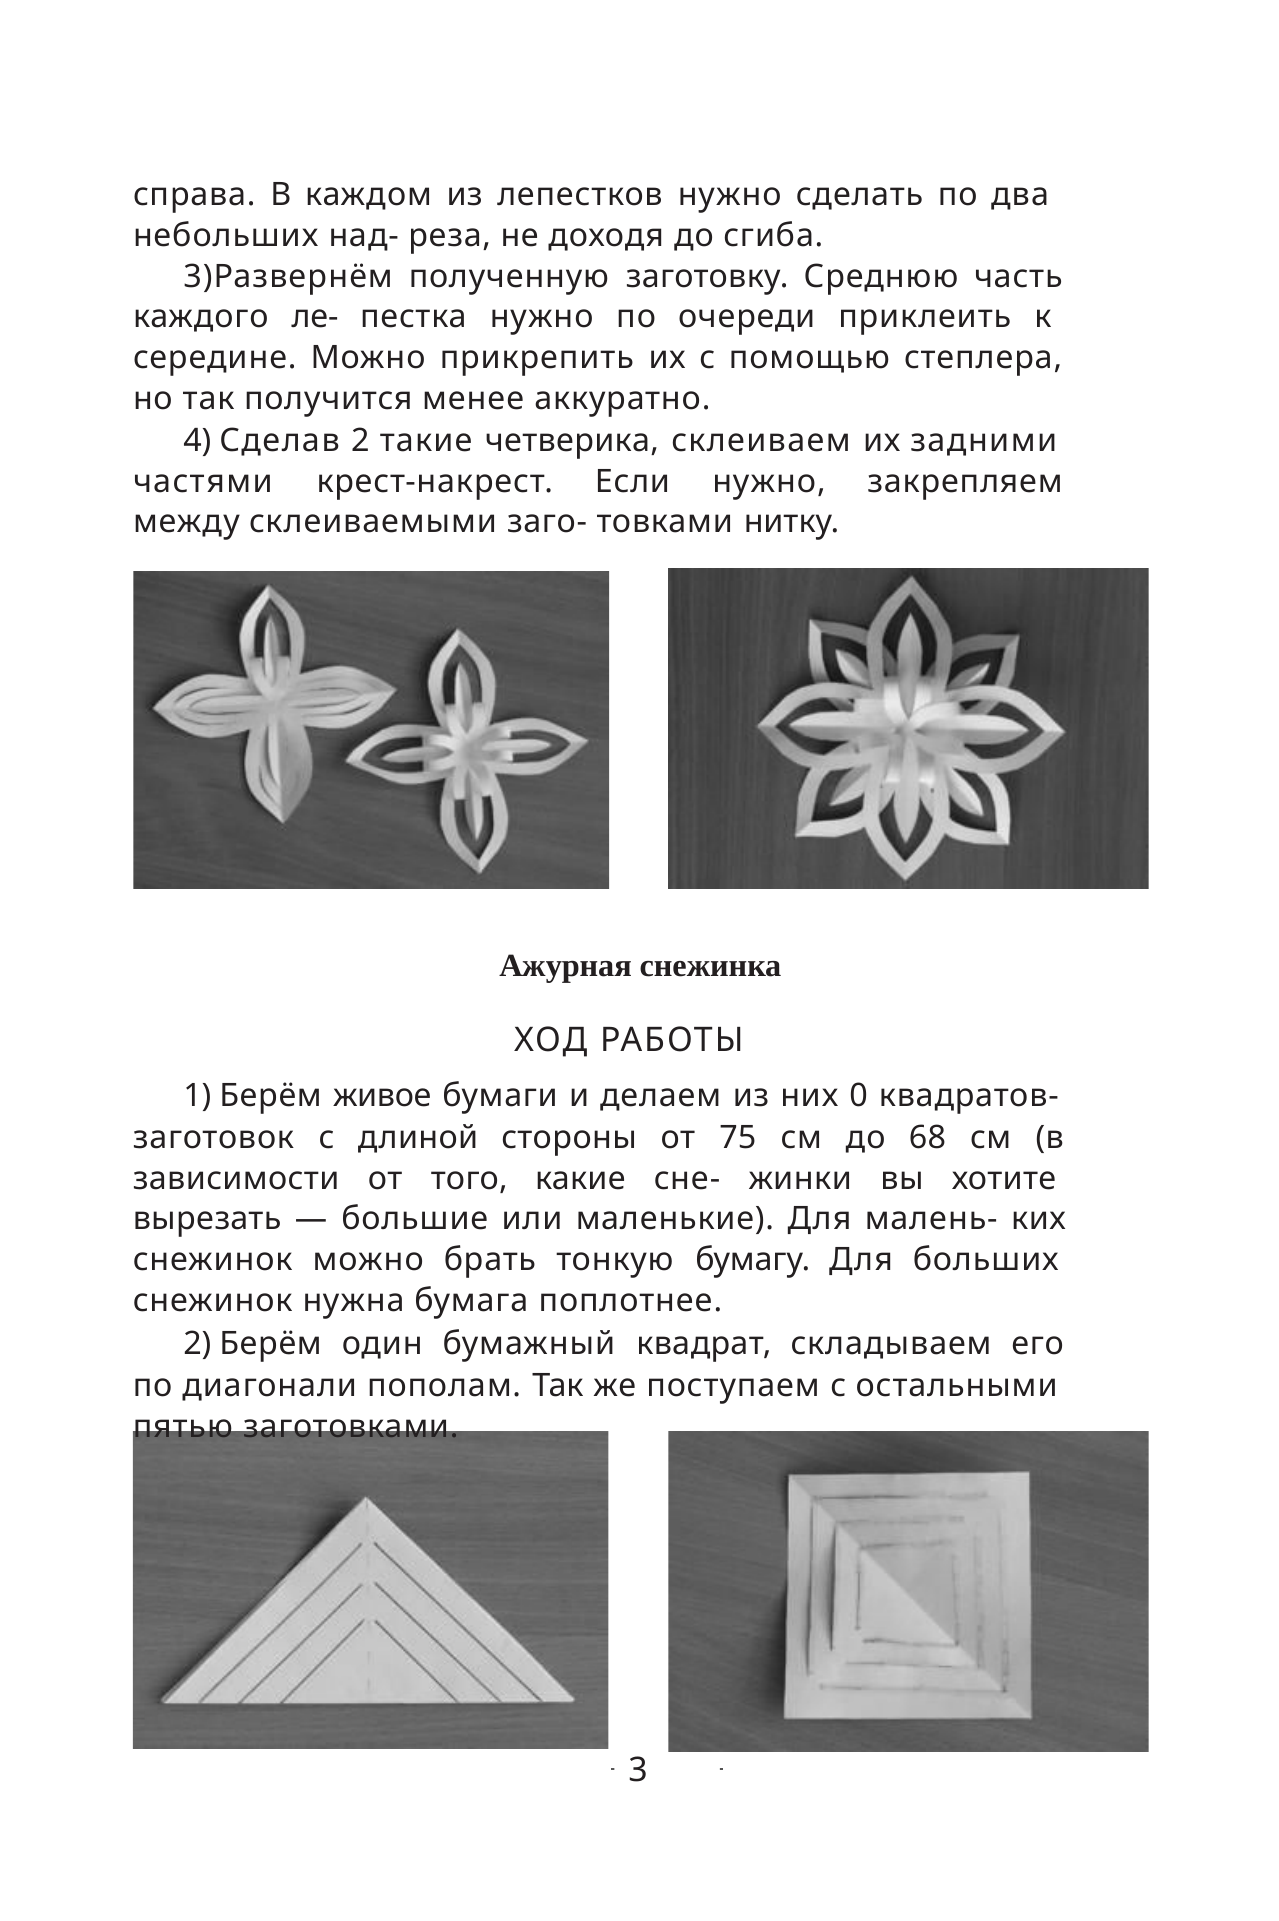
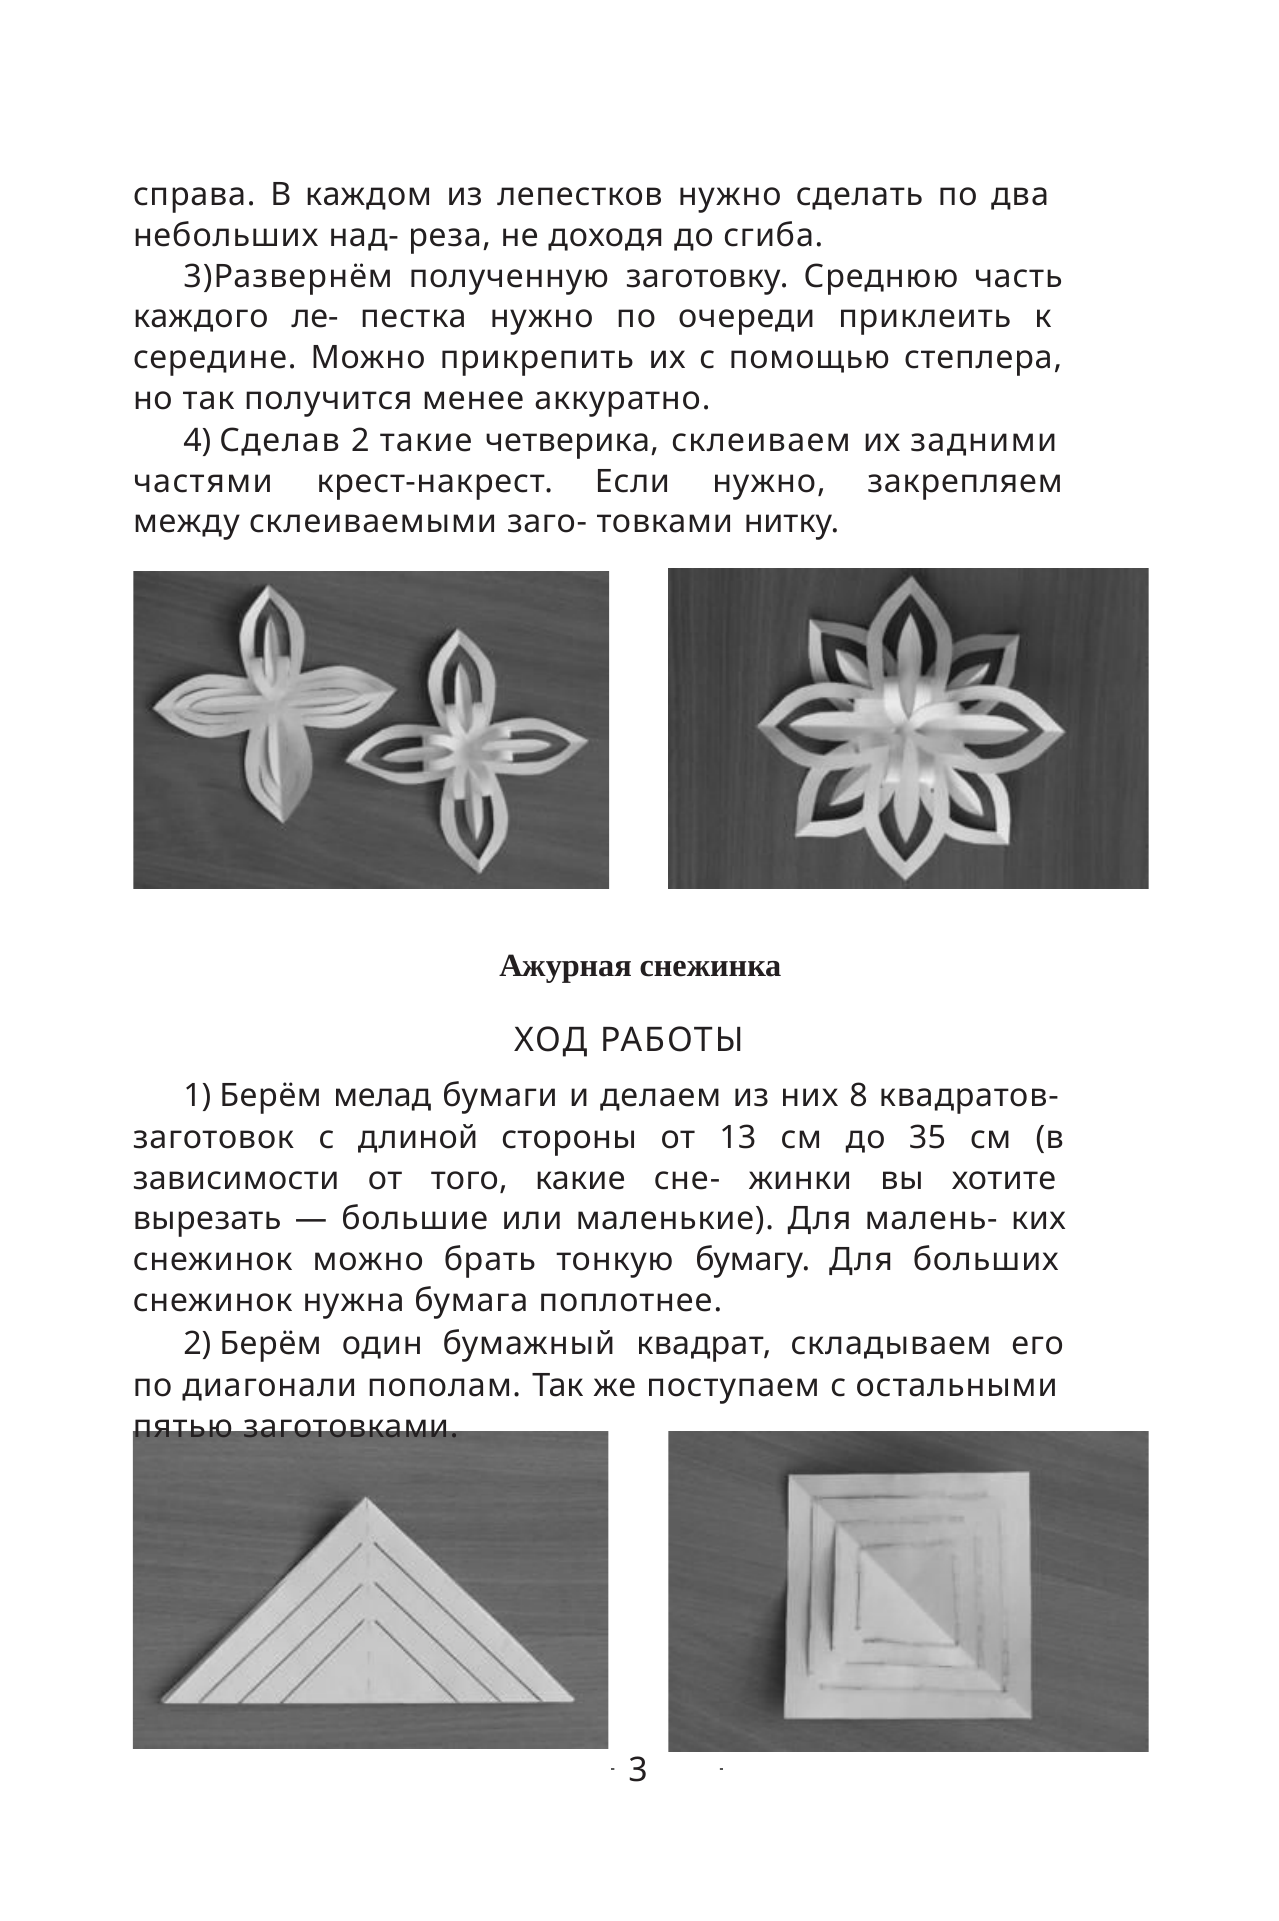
живое: живое -> мелад
0: 0 -> 8
75: 75 -> 13
68: 68 -> 35
